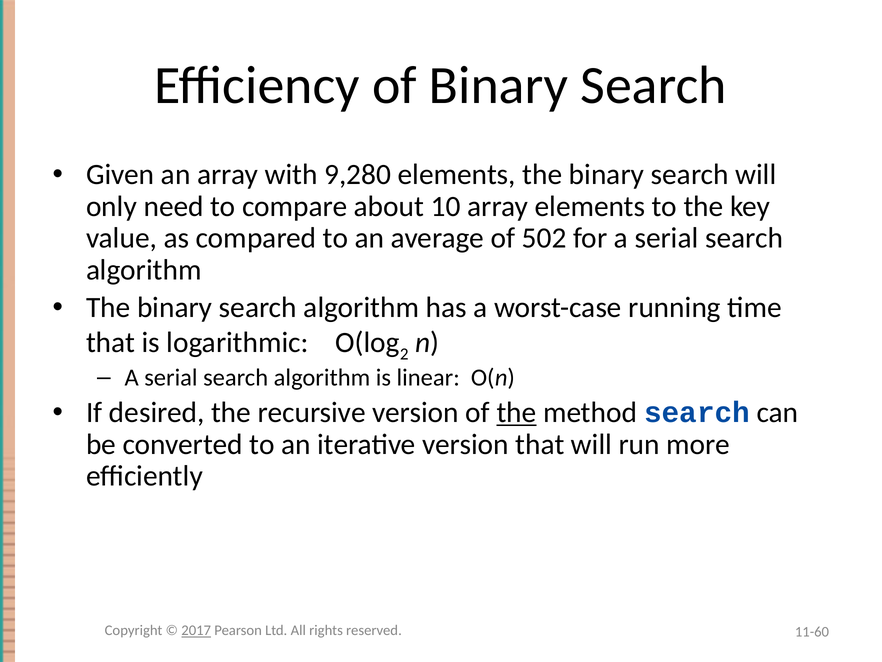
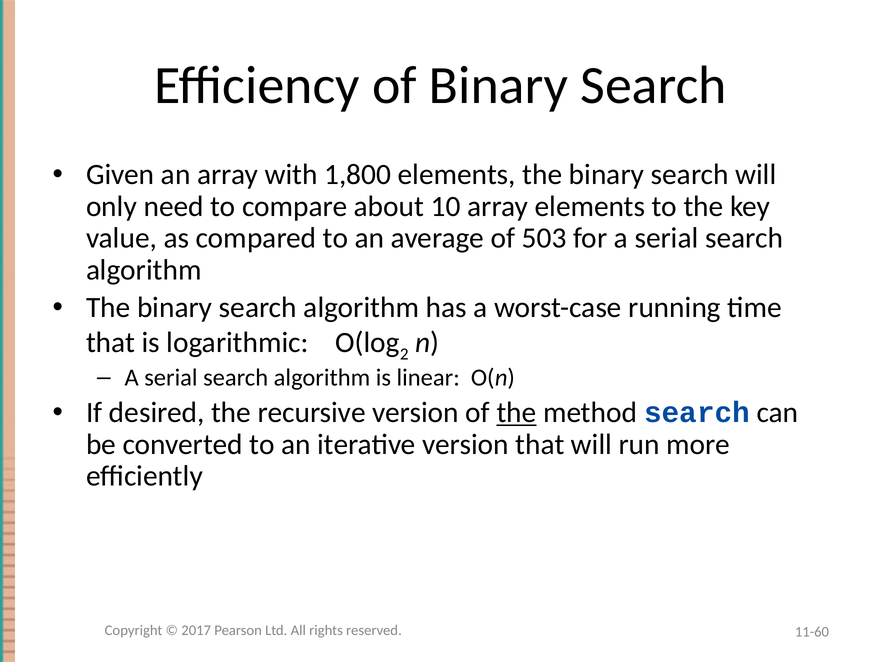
9,280: 9,280 -> 1,800
502: 502 -> 503
2017 underline: present -> none
